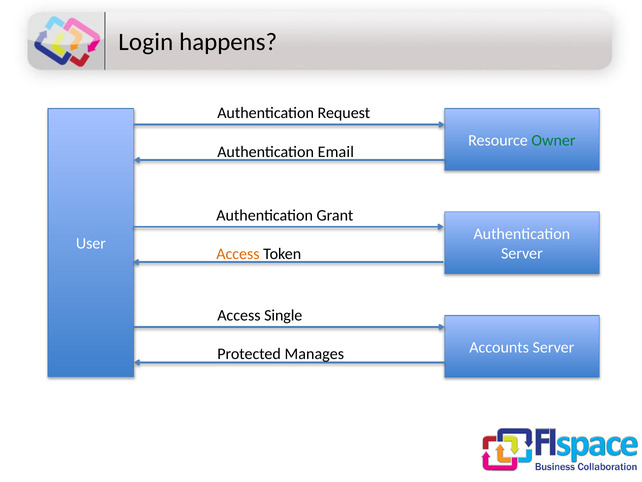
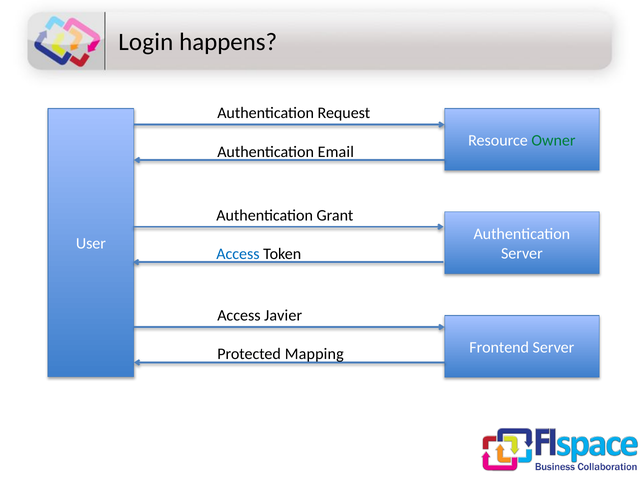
Access at (238, 254) colour: orange -> blue
Single: Single -> Javier
Accounts: Accounts -> Frontend
Manages: Manages -> Mapping
